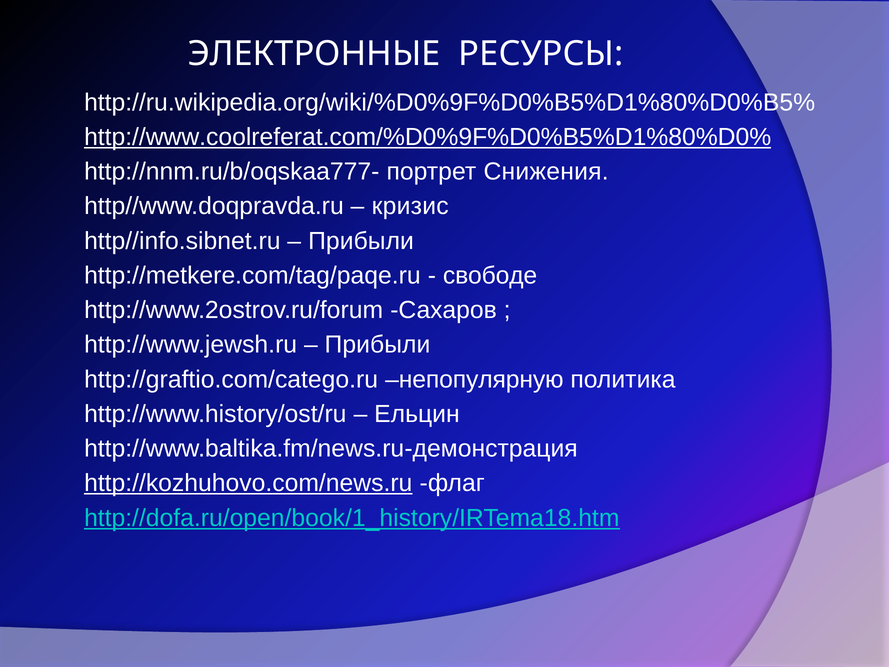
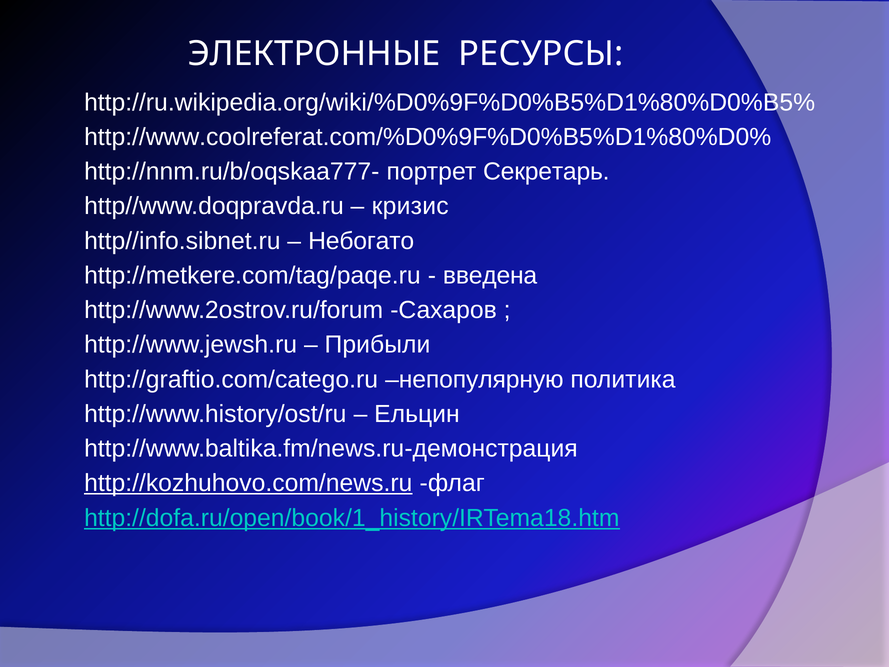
http://www.coolreferat.com/%D0%9F%D0%B5%D1%80%D0% underline: present -> none
Снижения: Снижения -> Секретарь
Прибыли at (361, 241): Прибыли -> Небогато
свободе: свободе -> введена
